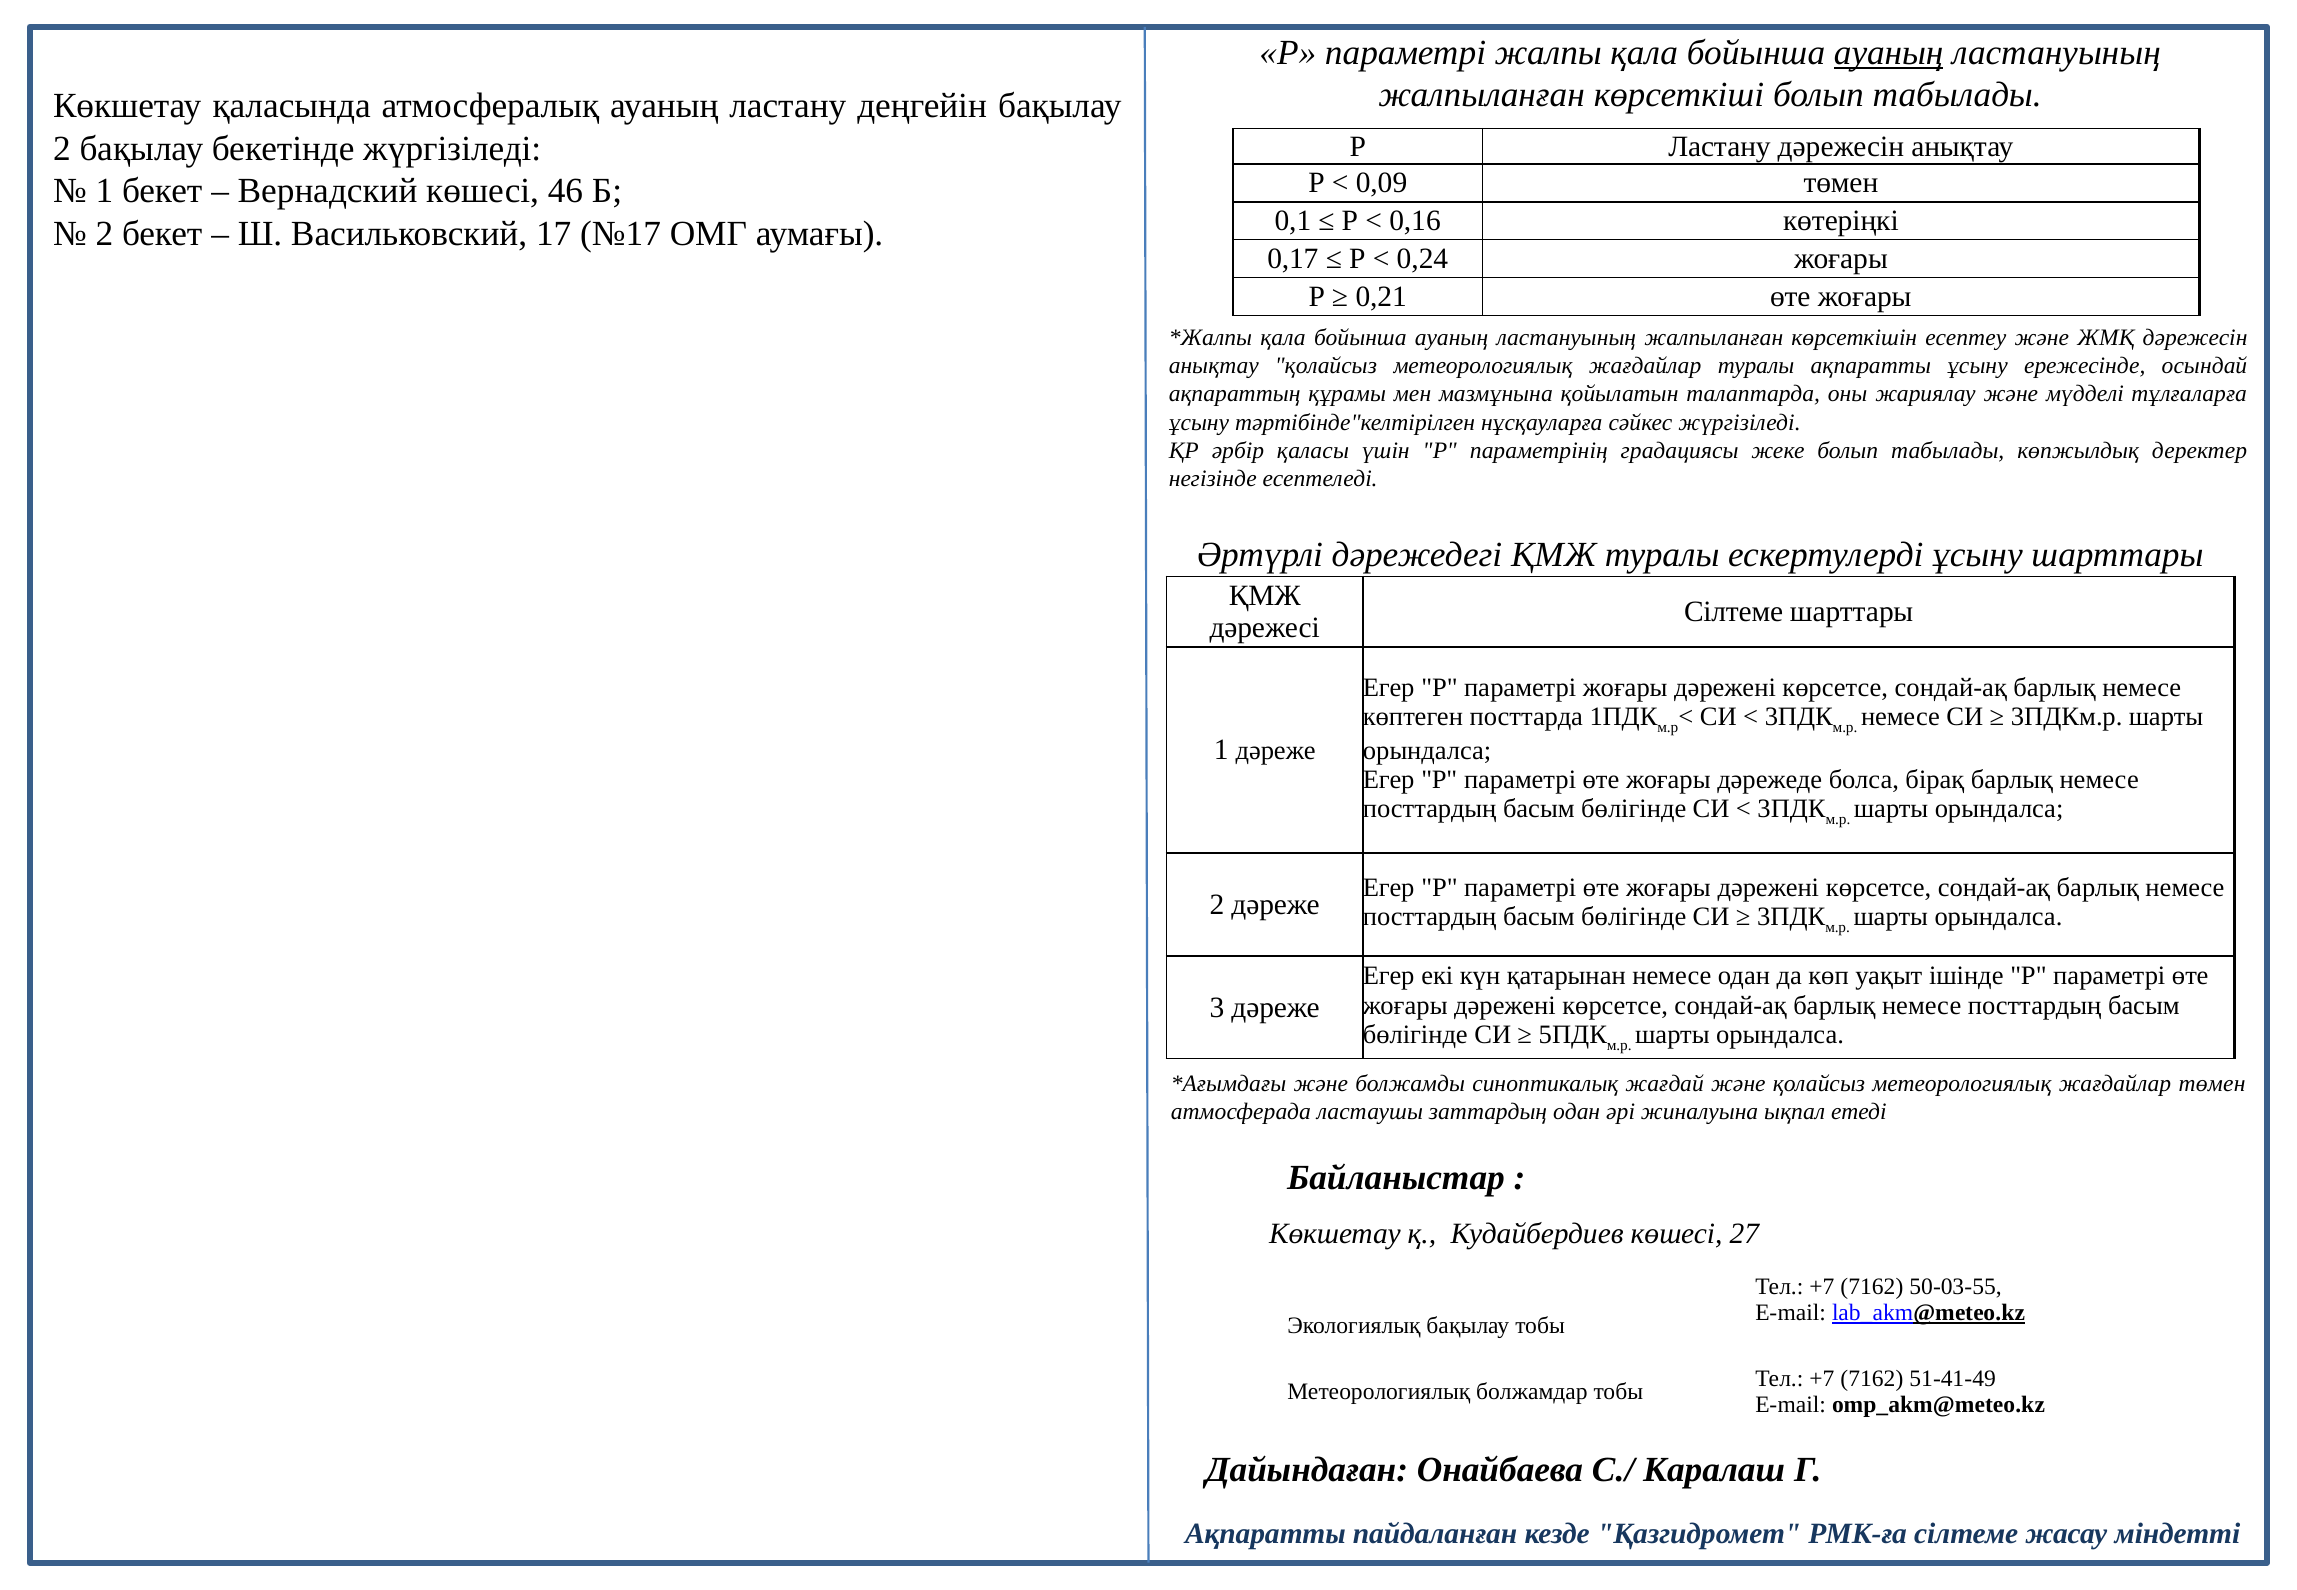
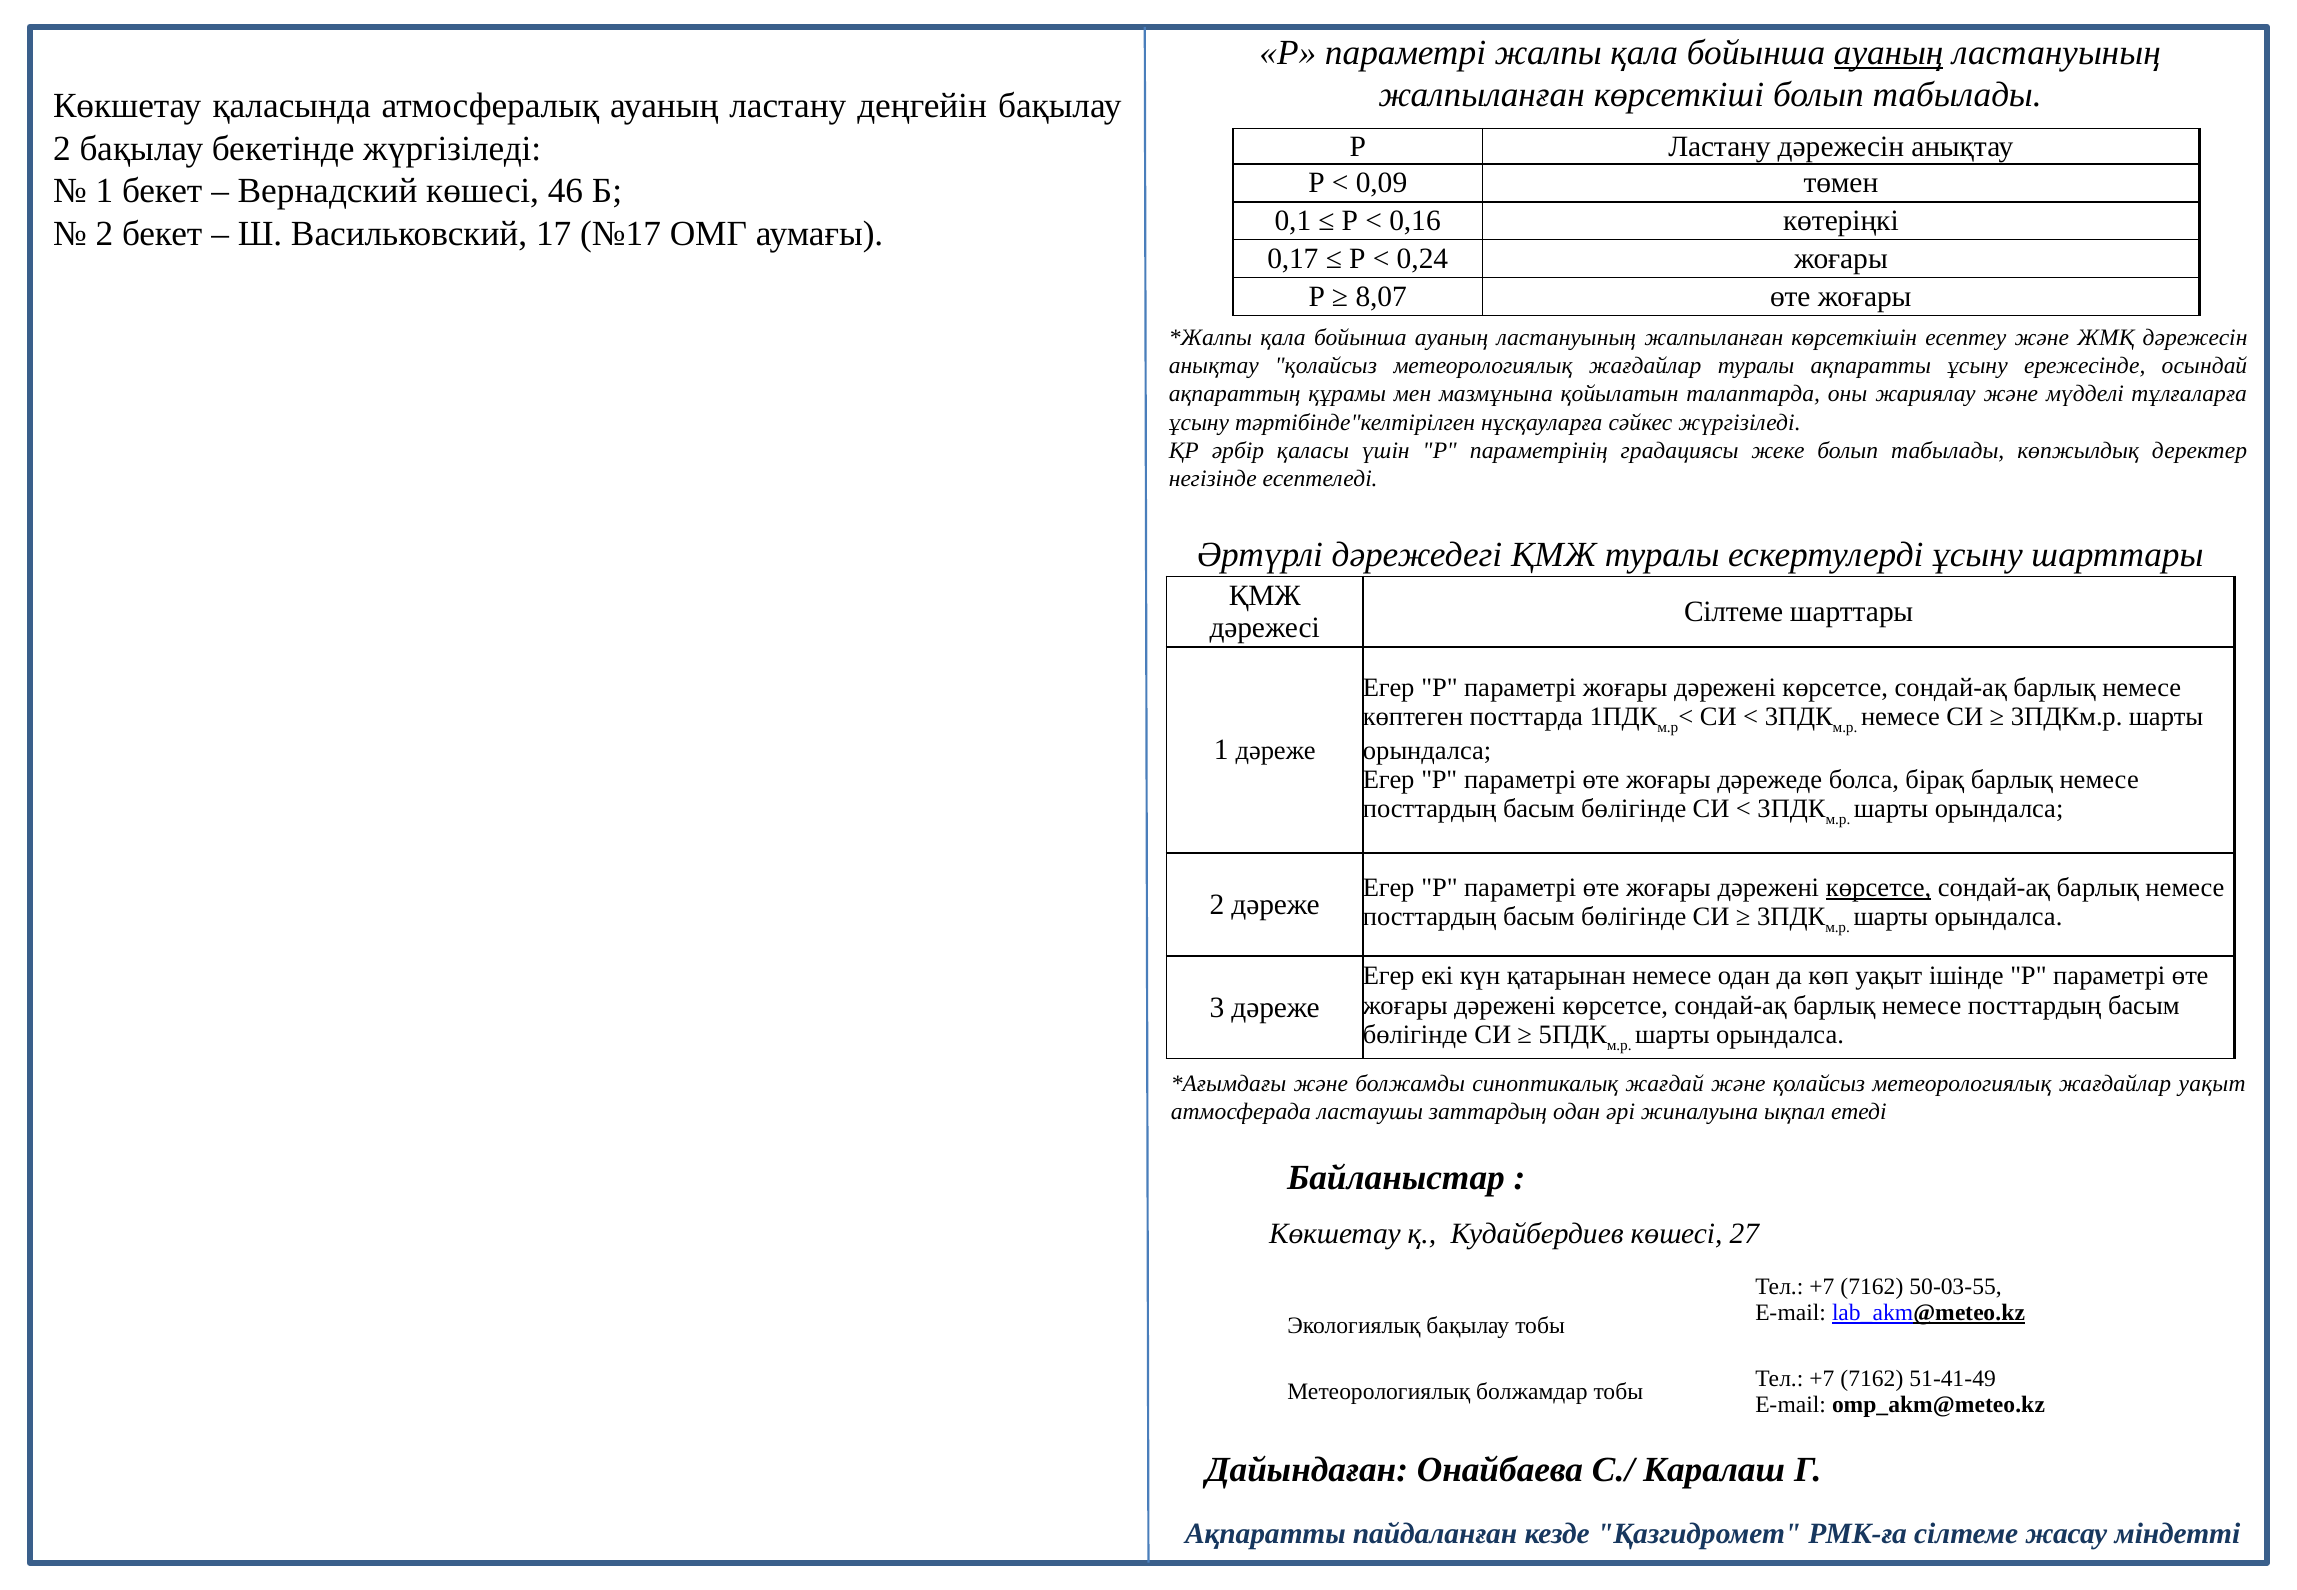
0,21: 0,21 -> 8,07
көрсетсе at (1879, 888) underline: none -> present
жағдайлар төмен: төмен -> уақыт
